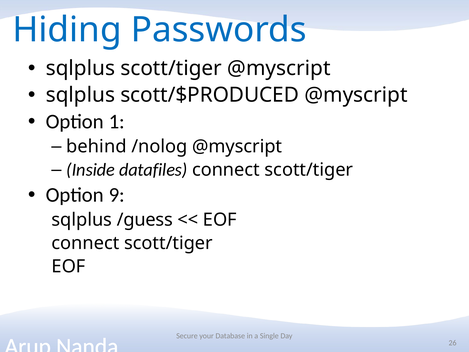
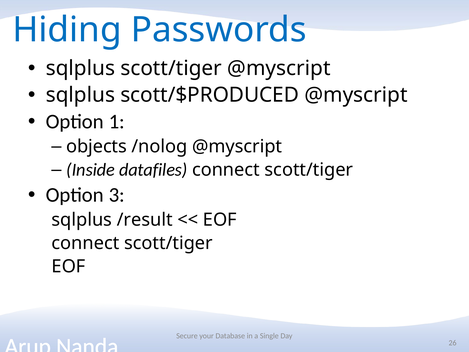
behind: behind -> objects
9: 9 -> 3
/guess: /guess -> /result
